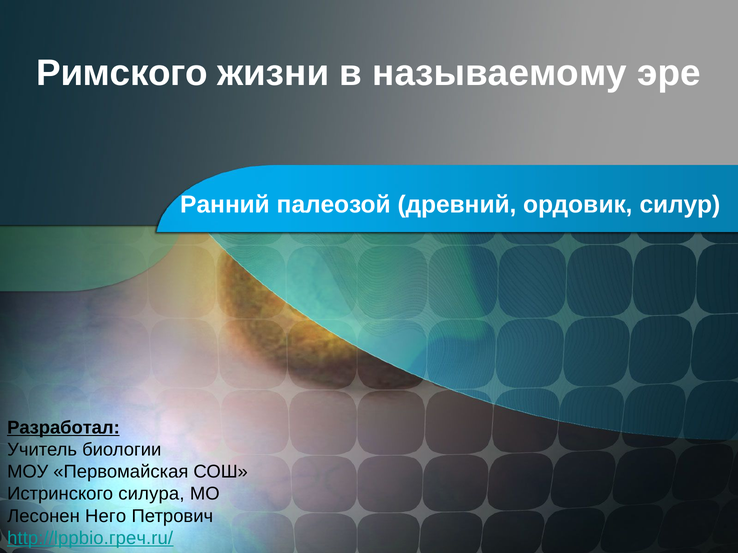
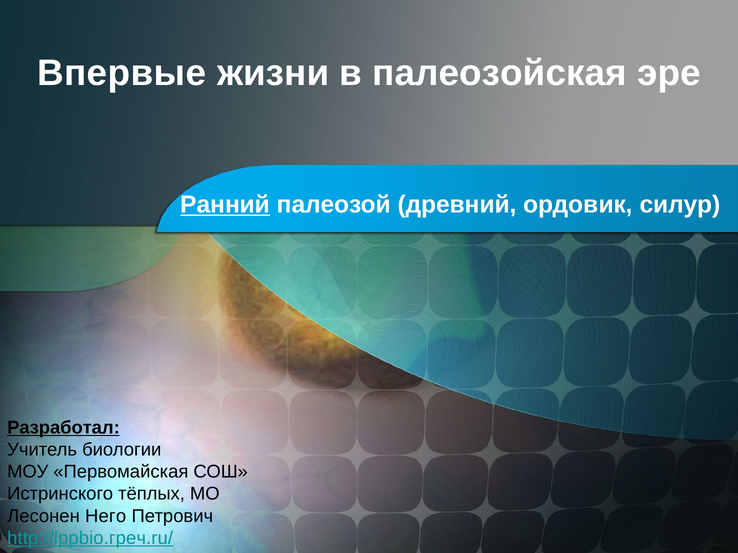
Римского: Римского -> Впервые
называемому: называемому -> палеозойская
Ранний underline: none -> present
силура: силура -> тёплых
